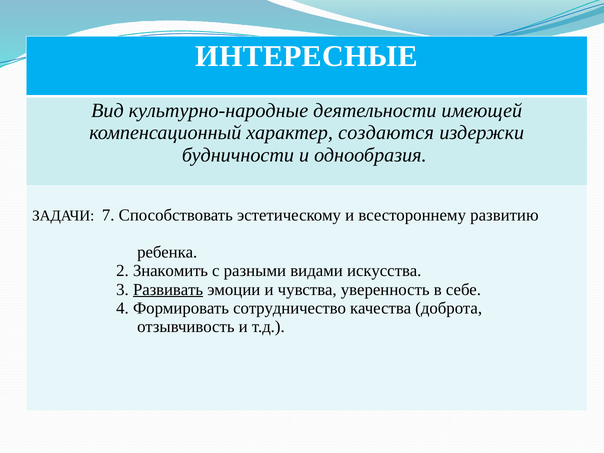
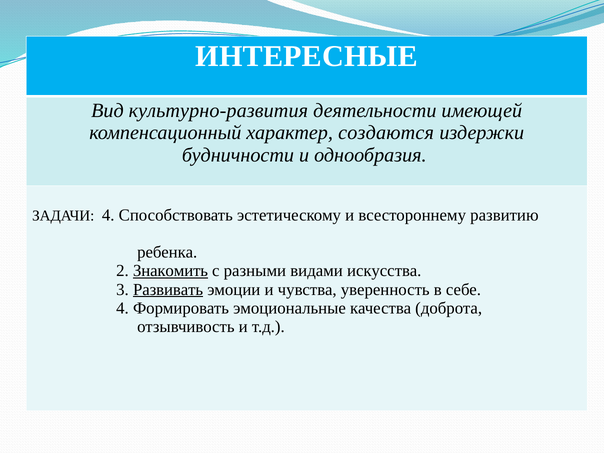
культурно-народные: культурно-народные -> культурно-развития
ЗАДАЧИ 7: 7 -> 4
Знакомить underline: none -> present
сотрудничество: сотрудничество -> эмоциональные
